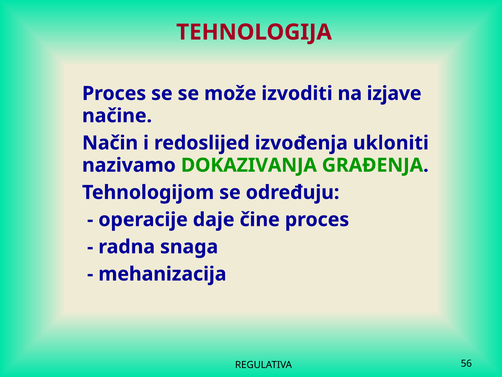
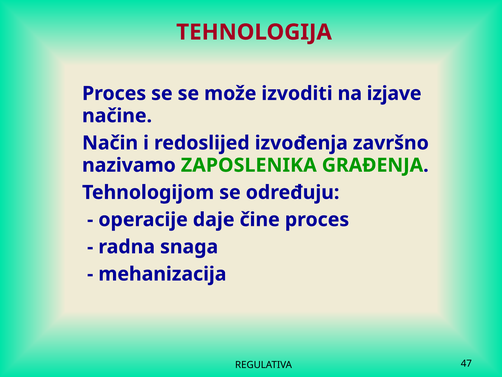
ukloniti: ukloniti -> završno
DOKAZIVANJA: DOKAZIVANJA -> ZAPOSLENIKA
56: 56 -> 47
